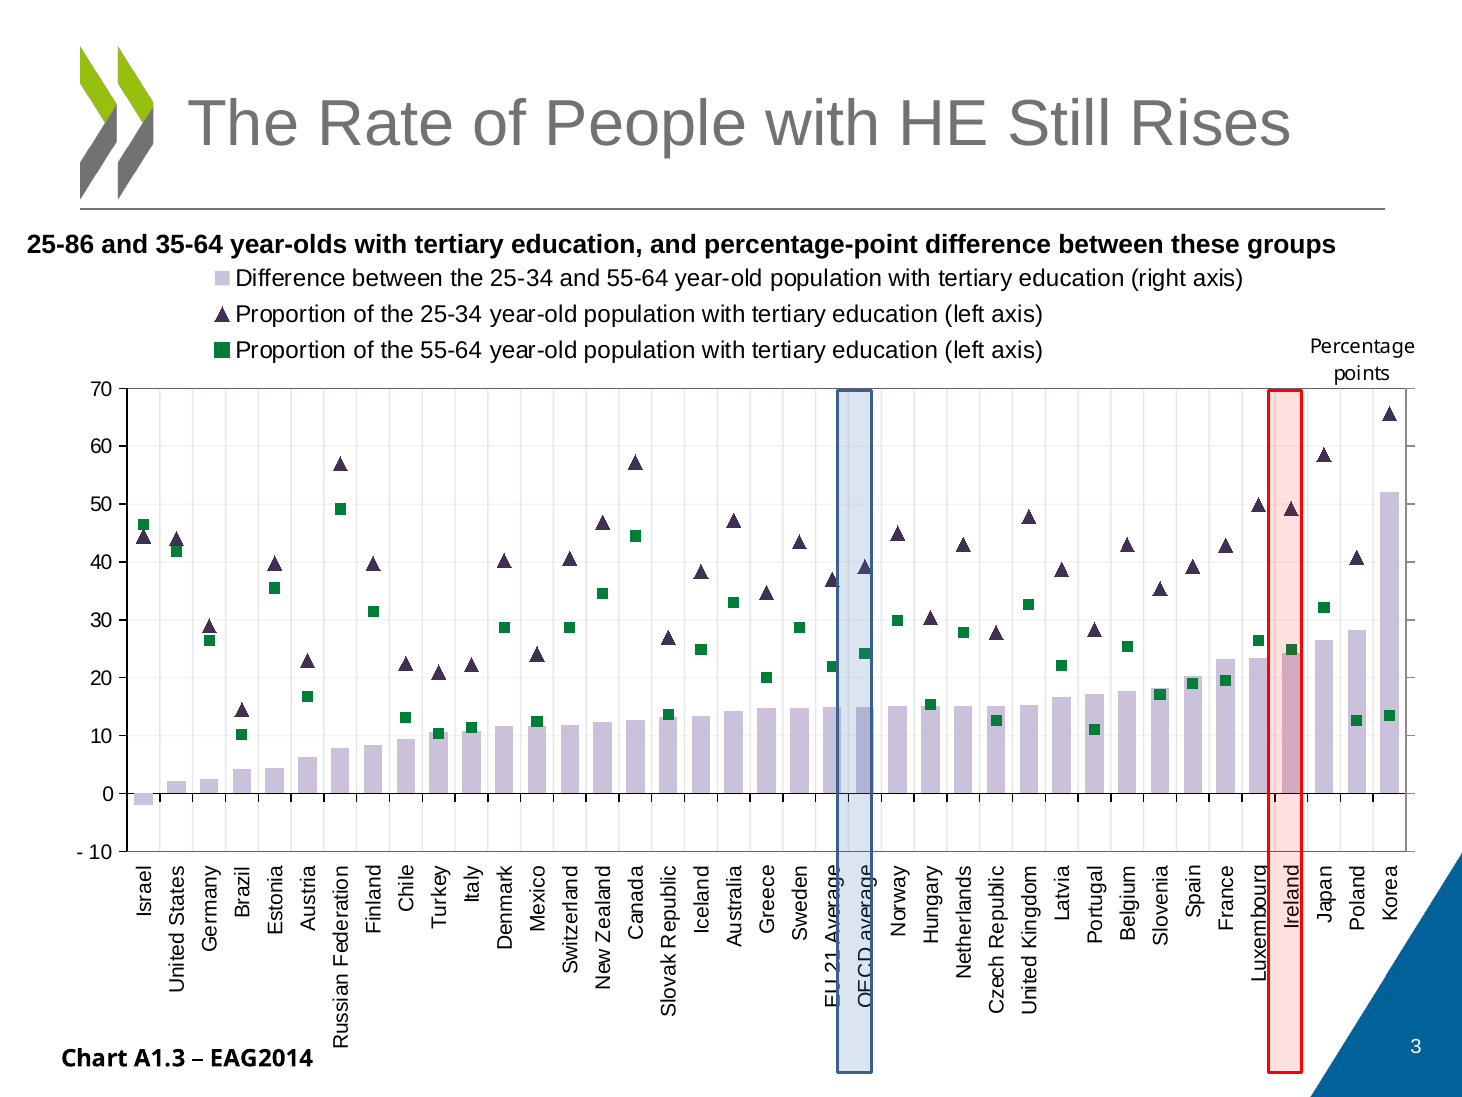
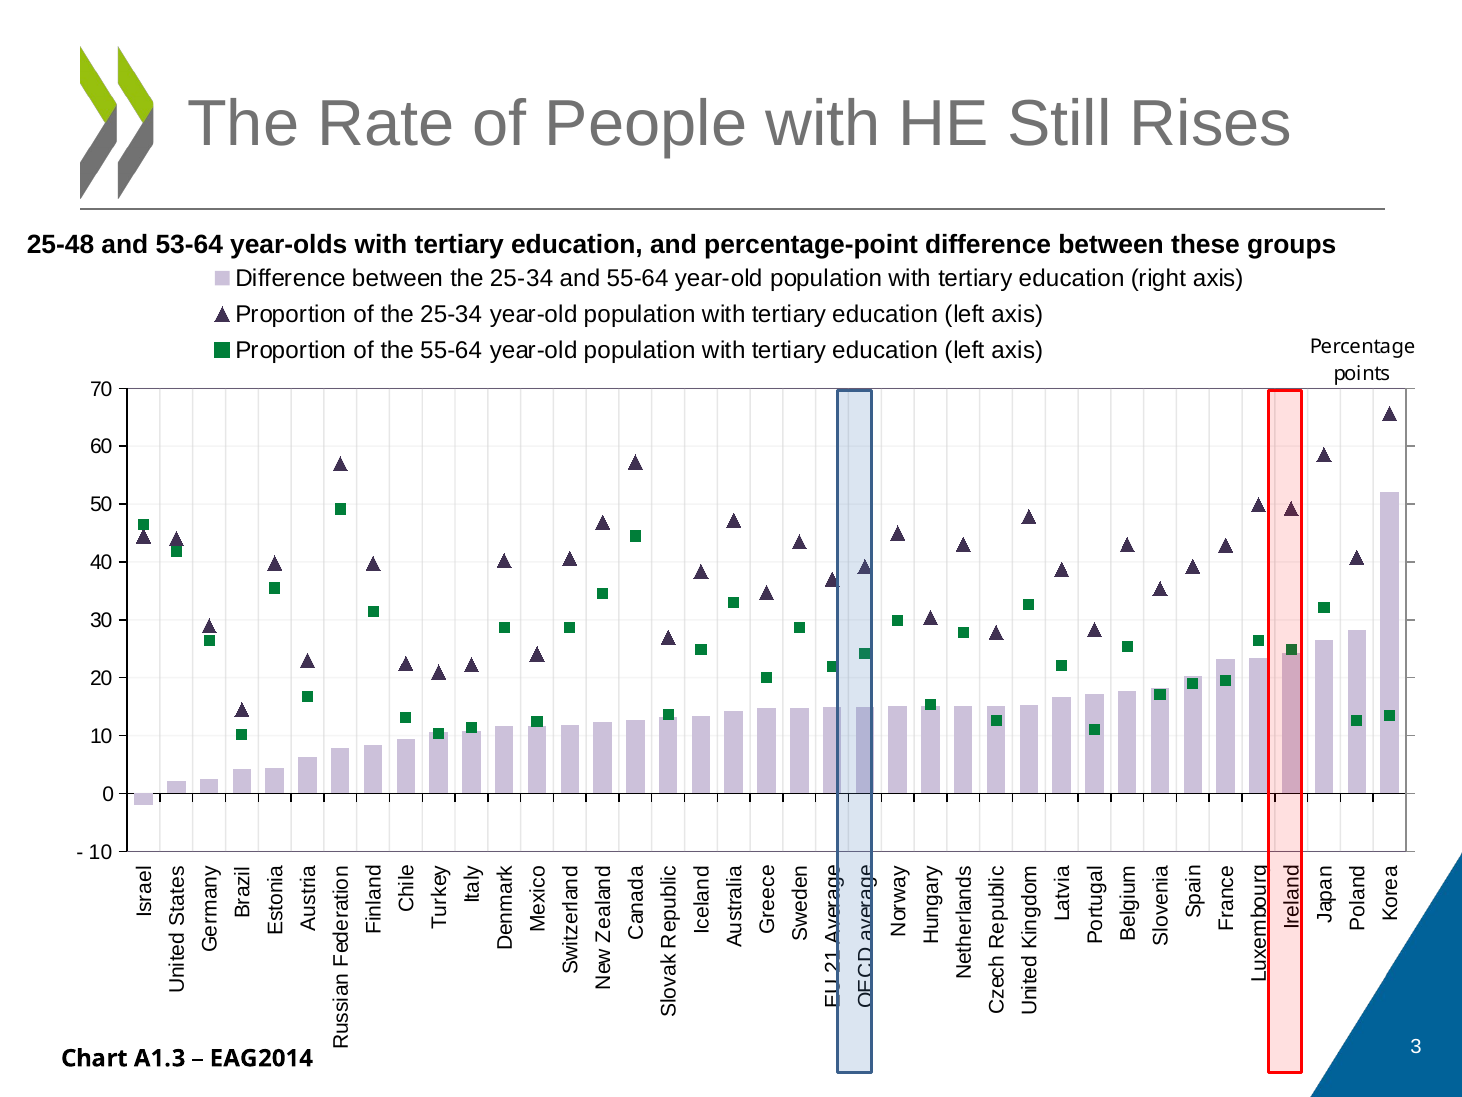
25-86: 25-86 -> 25-48
35-64: 35-64 -> 53-64
